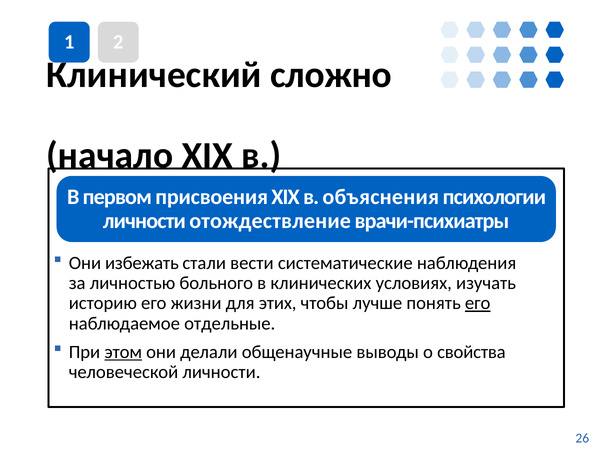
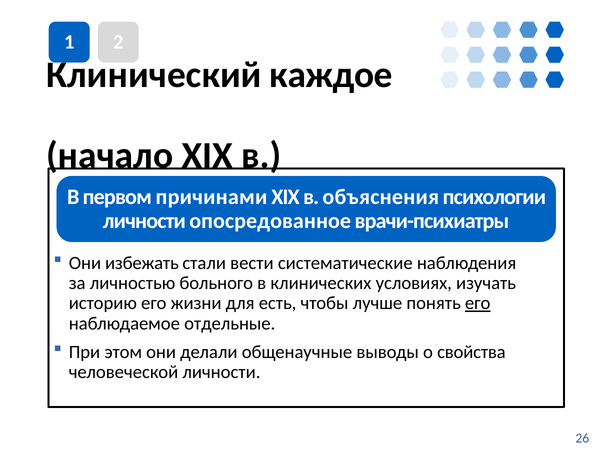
сложно: сложно -> каждое
присвоения: присвоения -> причинами
отождествление: отождествление -> опосредованное
этих: этих -> есть
этом underline: present -> none
